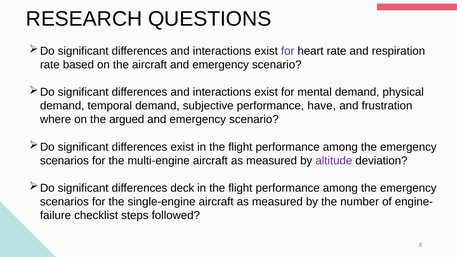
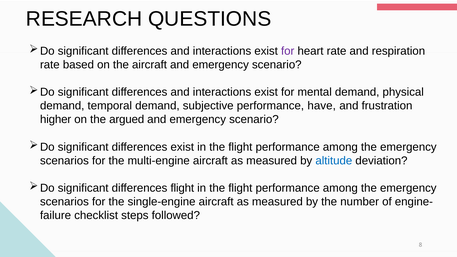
where: where -> higher
altitude colour: purple -> blue
differences deck: deck -> flight
